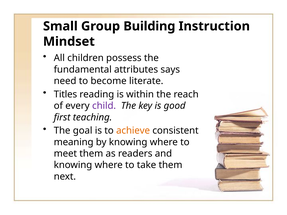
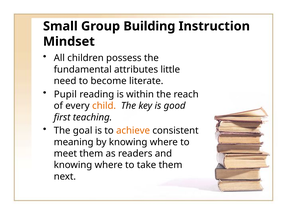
says: says -> little
Titles: Titles -> Pupil
child colour: purple -> orange
